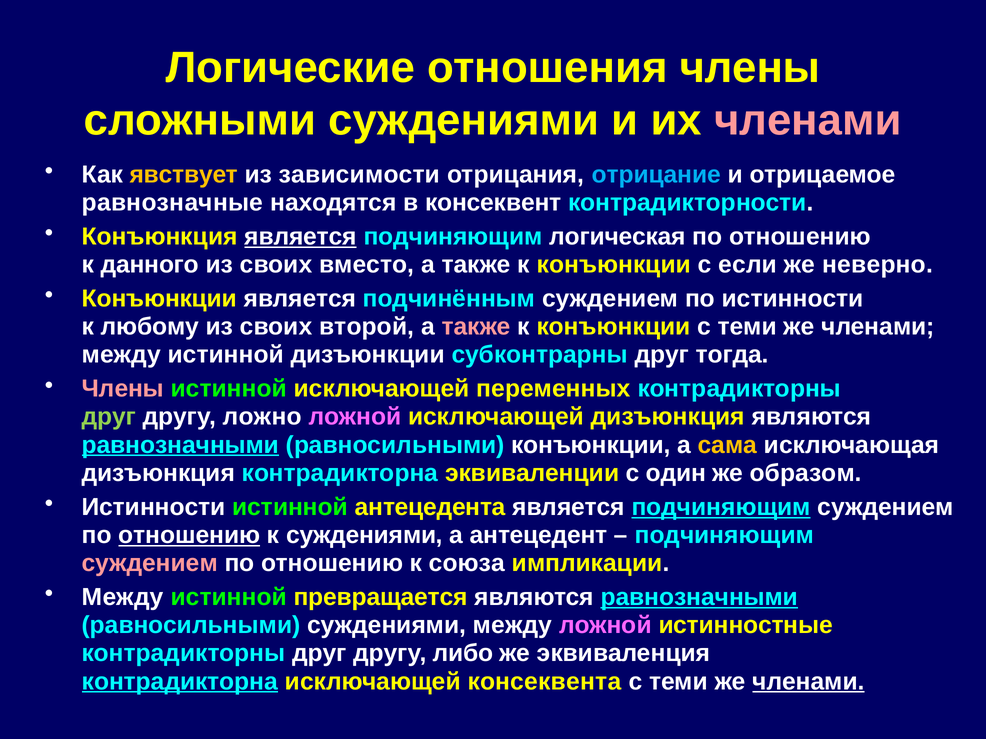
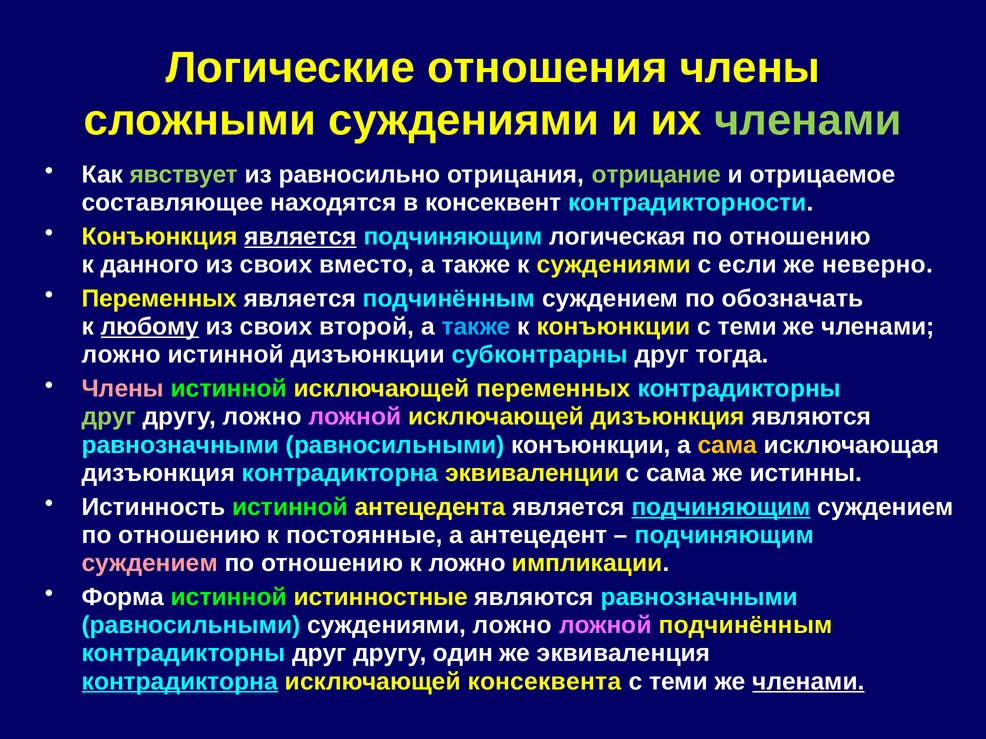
членами at (808, 121) colour: pink -> light green
явствует colour: yellow -> light green
зависимости: зависимости -> равносильно
отрицание colour: light blue -> light green
равнозначные: равнозначные -> составляющее
конъюнкции at (614, 265): конъюнкции -> суждениями
Конъюнкции at (159, 299): Конъюнкции -> Переменных
по истинности: истинности -> обозначать
любому underline: none -> present
также at (476, 327) colour: pink -> light blue
между at (121, 355): между -> ложно
равнозначными at (180, 445) underline: present -> none
с один: один -> сама
образом: образом -> истинны
Истинности at (154, 507): Истинности -> Истинность
отношению at (189, 535) underline: present -> none
к суждениями: суждениями -> постоянные
к союза: союза -> ложно
Между at (123, 598): Между -> Форма
превращается: превращается -> истинностные
равнозначными at (699, 598) underline: present -> none
суждениями между: между -> ложно
ложной истинностные: истинностные -> подчинённым
либо: либо -> один
